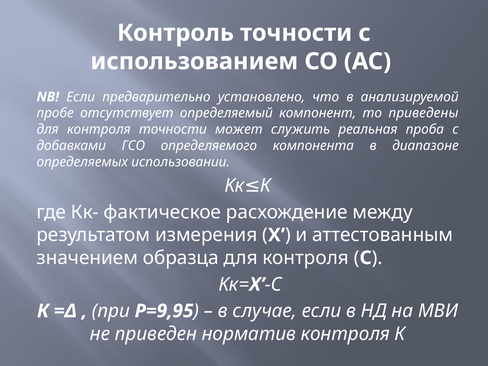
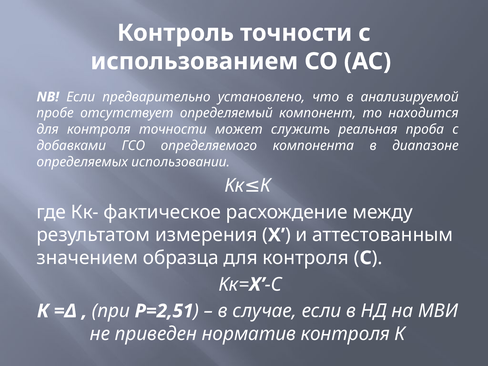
приведены: приведены -> находится
Р=9,95: Р=9,95 -> Р=2,51
